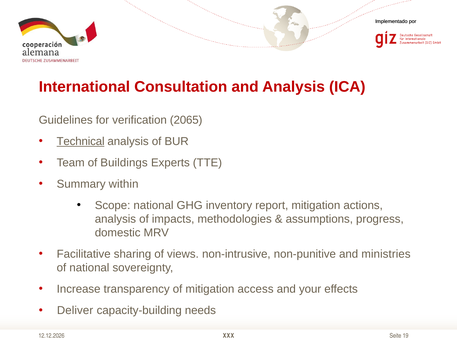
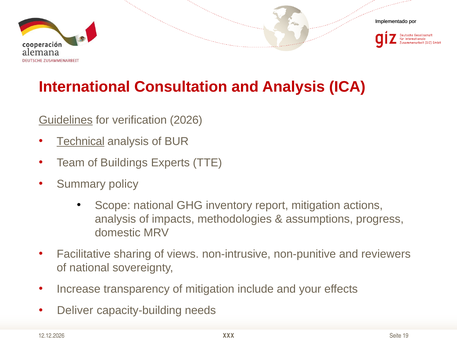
Guidelines underline: none -> present
2065: 2065 -> 2026
within: within -> policy
ministries: ministries -> reviewers
access: access -> include
